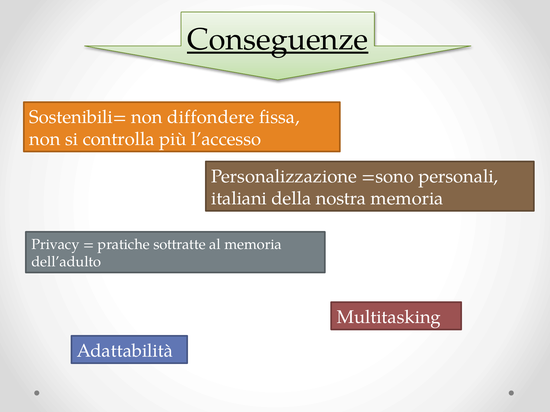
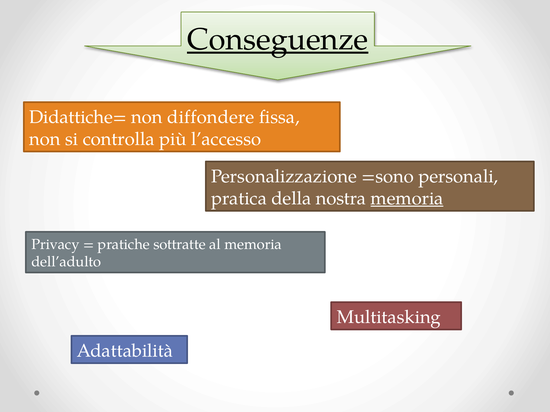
Sostenibili=: Sostenibili= -> Didattiche=
italiani: italiani -> pratica
memoria at (407, 199) underline: none -> present
